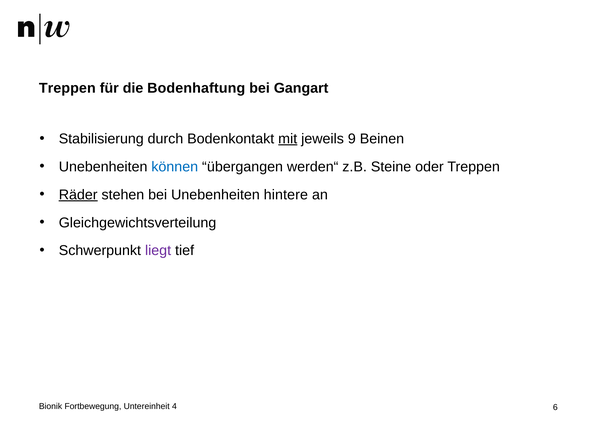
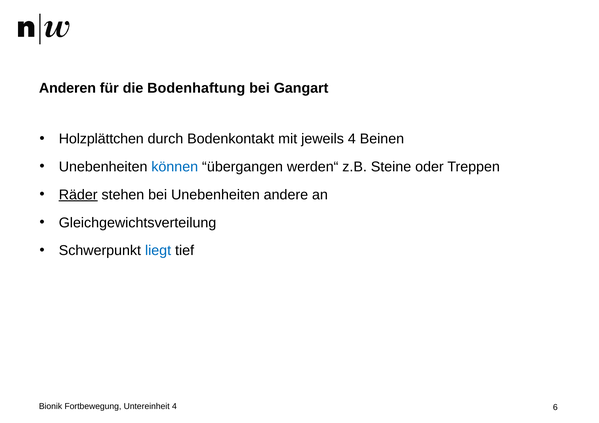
Treppen at (67, 88): Treppen -> Anderen
Stabilisierung: Stabilisierung -> Holzplättchen
mit underline: present -> none
jeweils 9: 9 -> 4
hintere: hintere -> andere
liegt colour: purple -> blue
